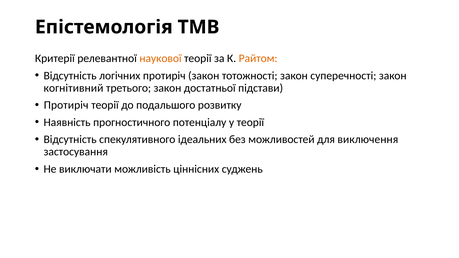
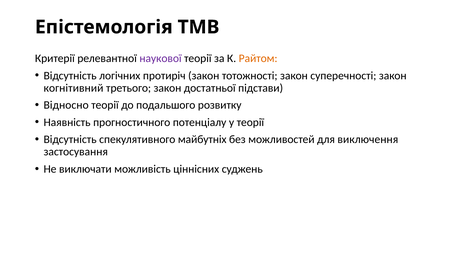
наукової colour: orange -> purple
Протиріч at (66, 105): Протиріч -> Відносно
ідеальних: ідеальних -> майбутніх
